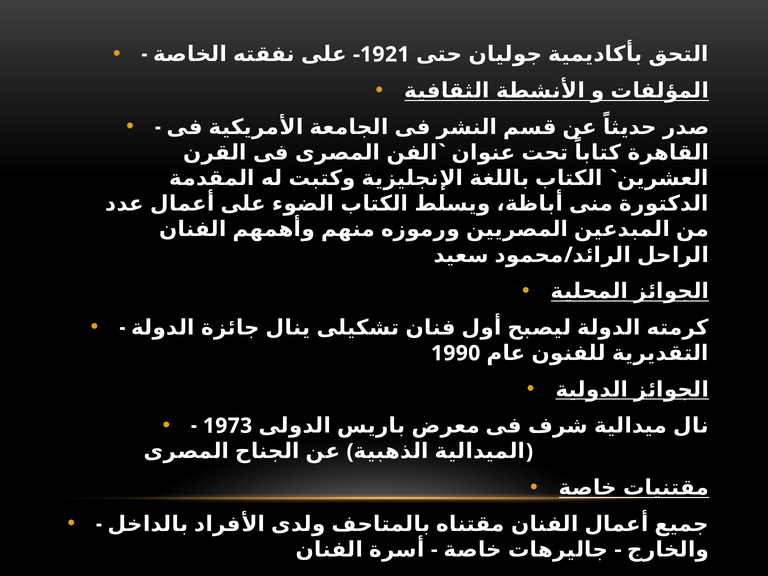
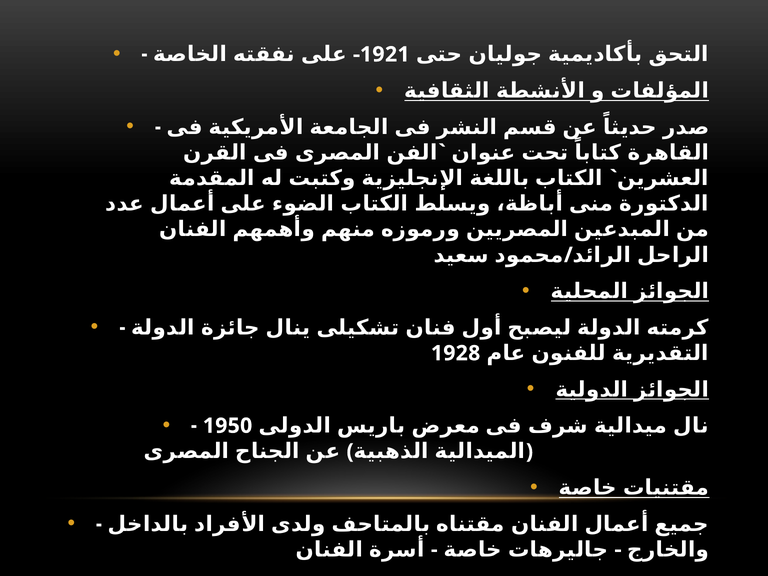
1990: 1990 -> 1928
1973: 1973 -> 1950
